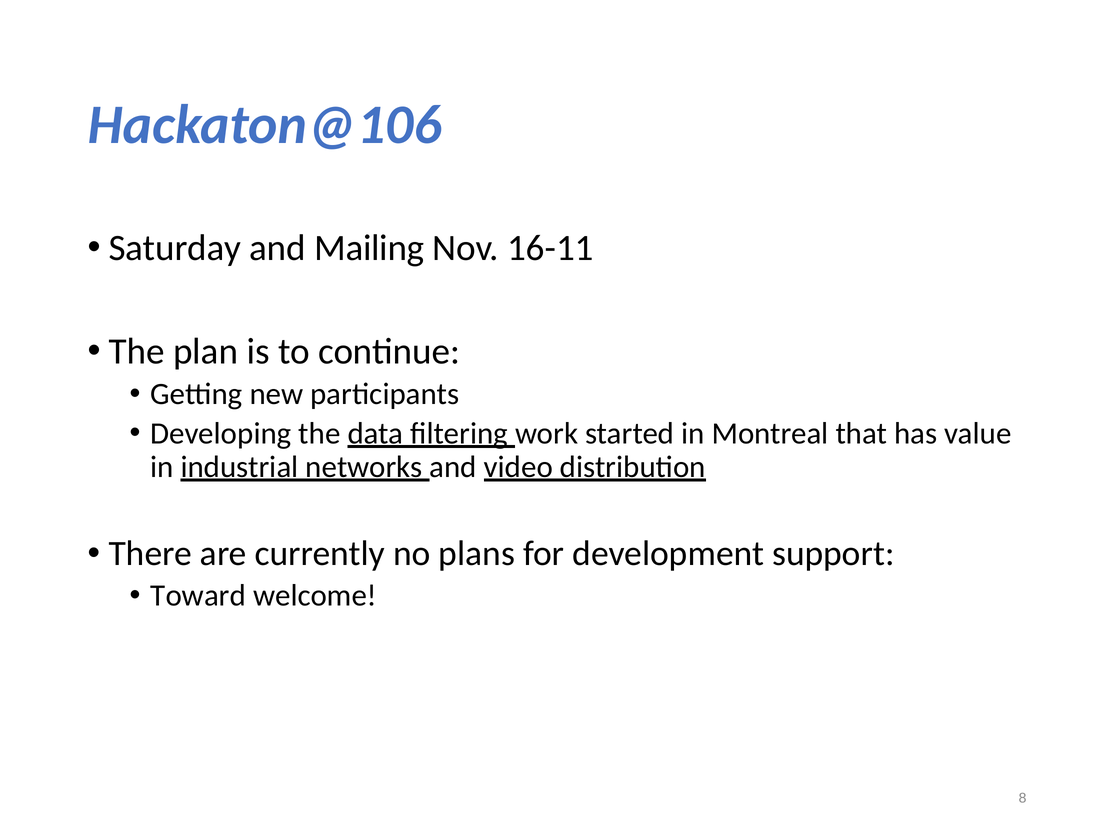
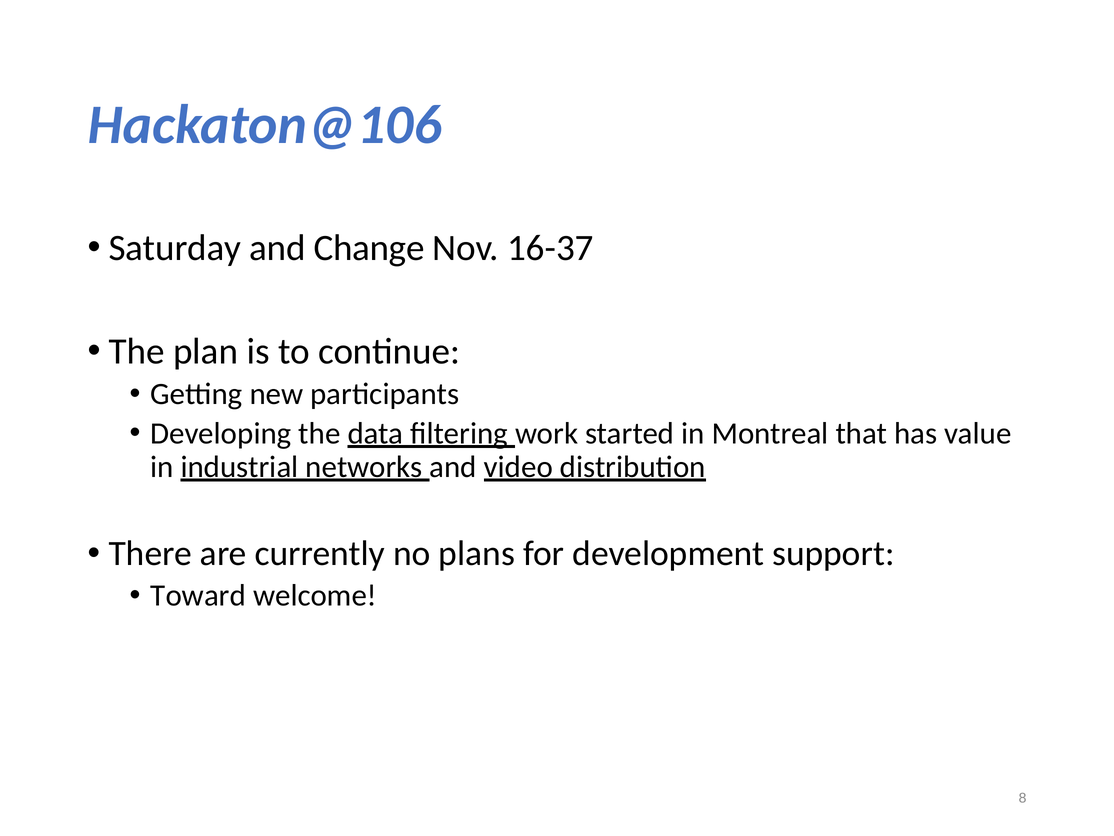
Mailing: Mailing -> Change
16-11: 16-11 -> 16-37
